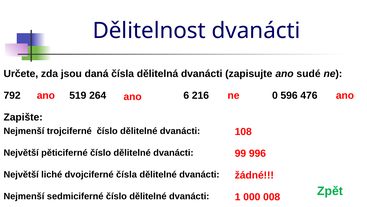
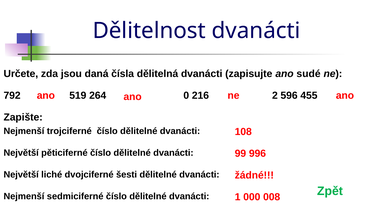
6: 6 -> 0
0: 0 -> 2
476: 476 -> 455
dvojciferné čísla: čísla -> šesti
